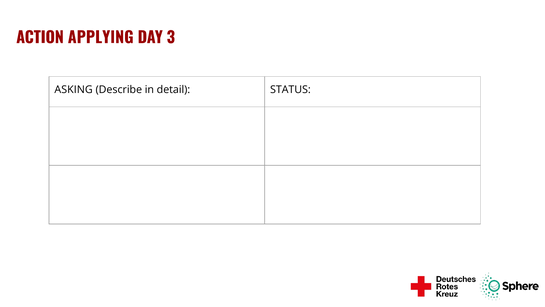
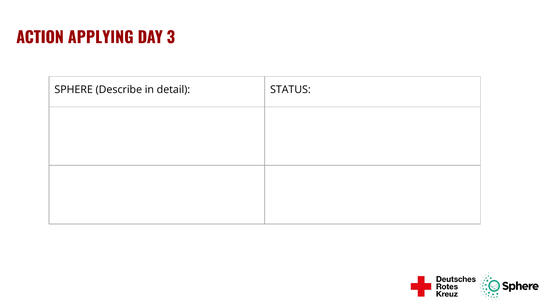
ASKING: ASKING -> SPHERE
